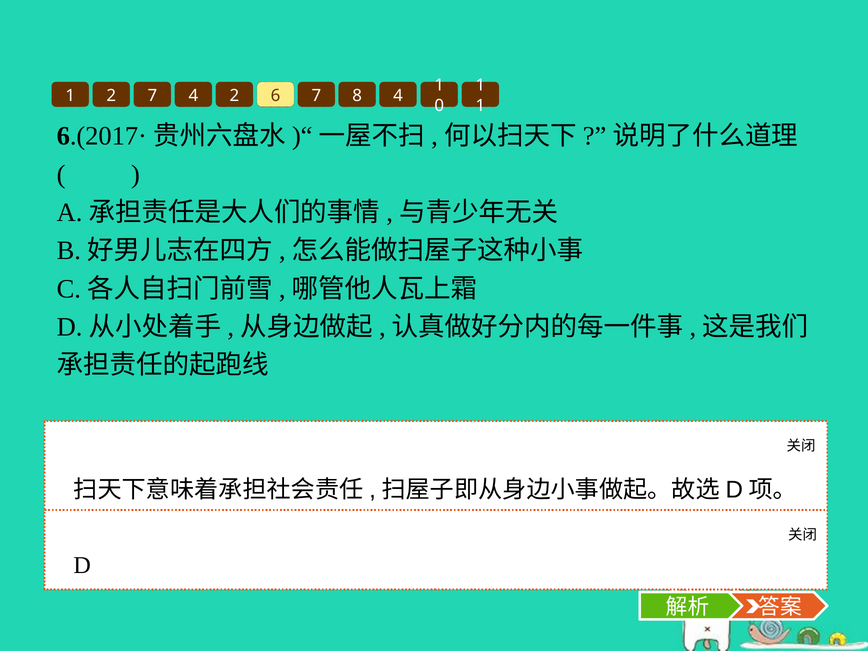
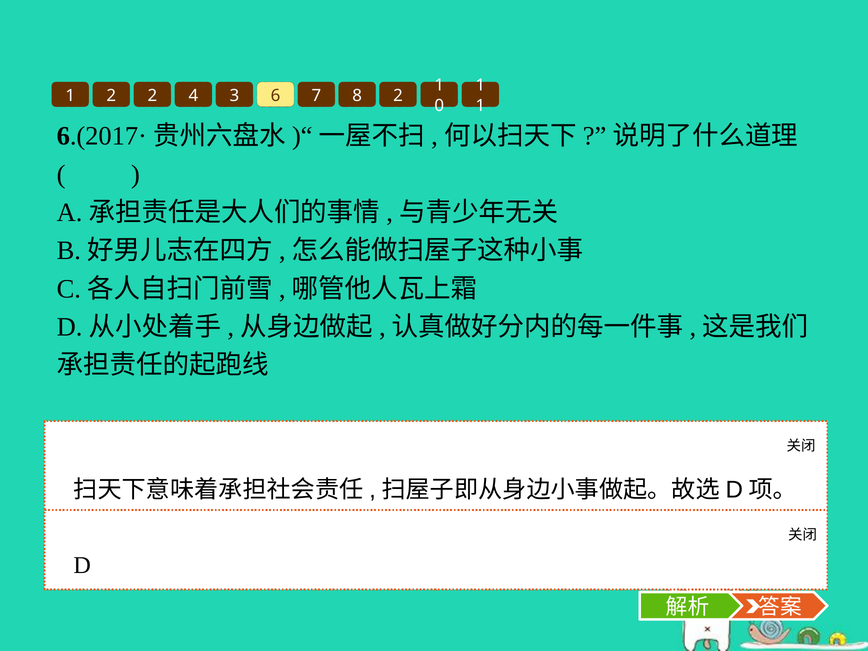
2 7: 7 -> 2
4 2: 2 -> 3
8 4: 4 -> 2
